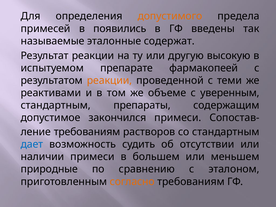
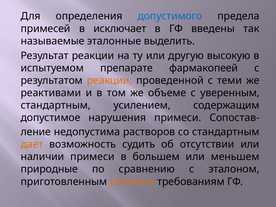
допустимого colour: orange -> blue
появились: появились -> исключает
содержат: содержат -> выделить
препараты: препараты -> усилением
закончился: закончился -> нарушения
требованиям: требованиям -> недопустима
дает colour: blue -> orange
